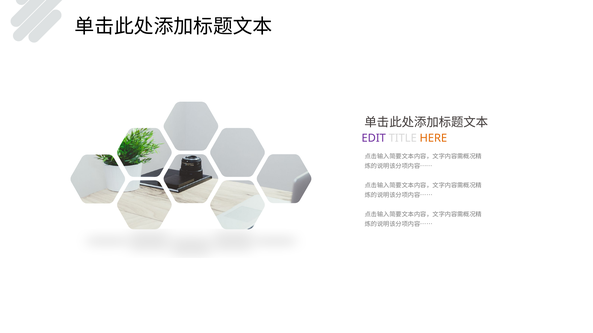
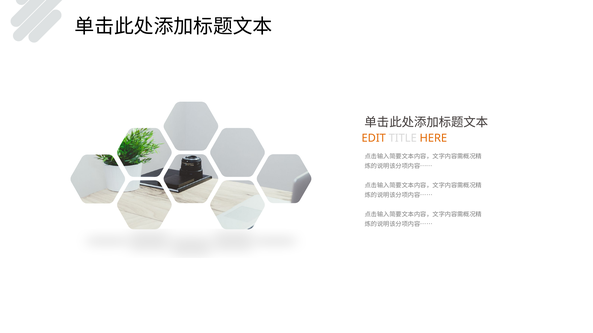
EDIT colour: purple -> orange
